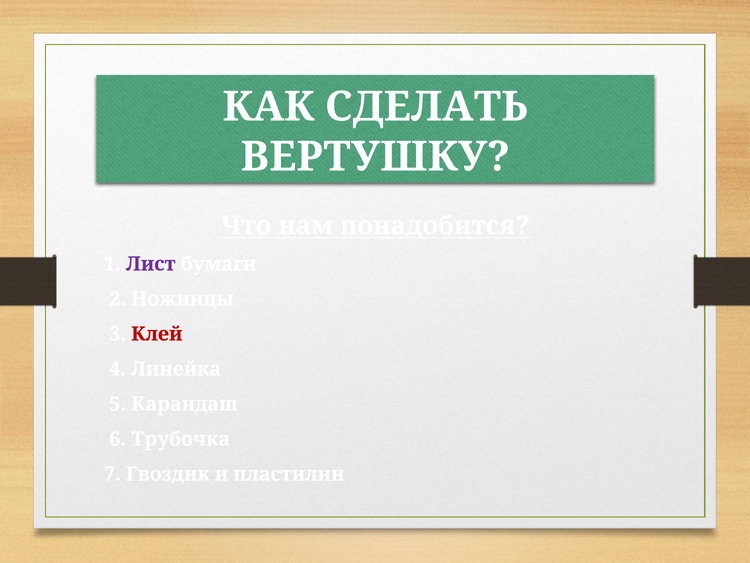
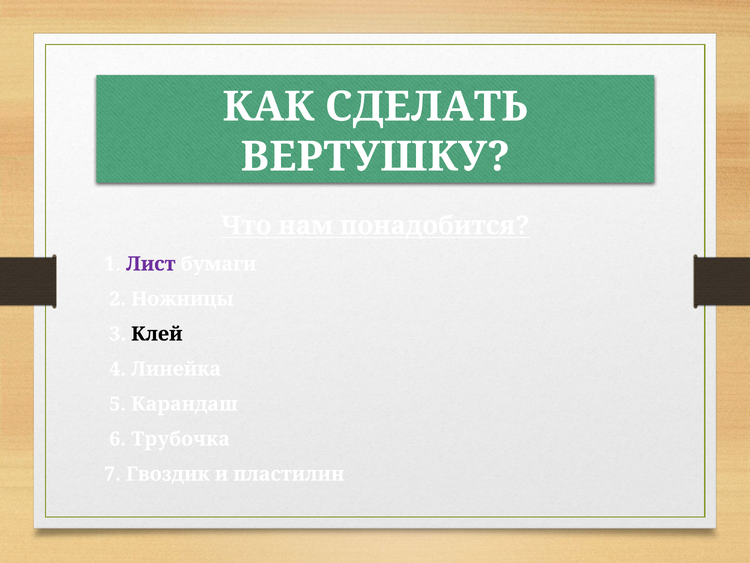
Клей colour: red -> black
